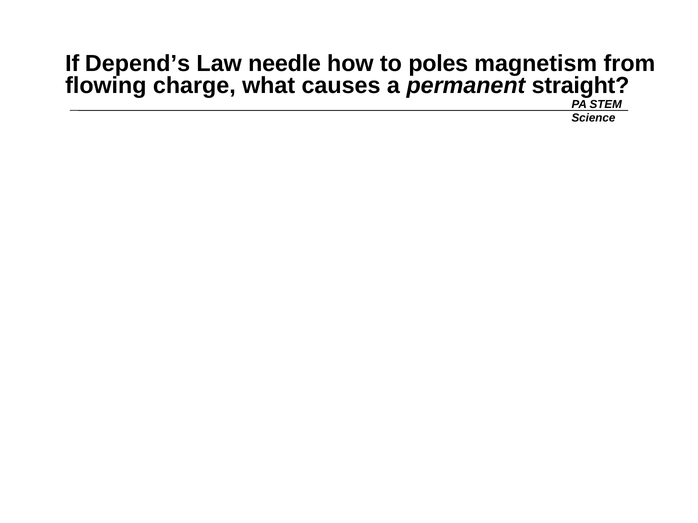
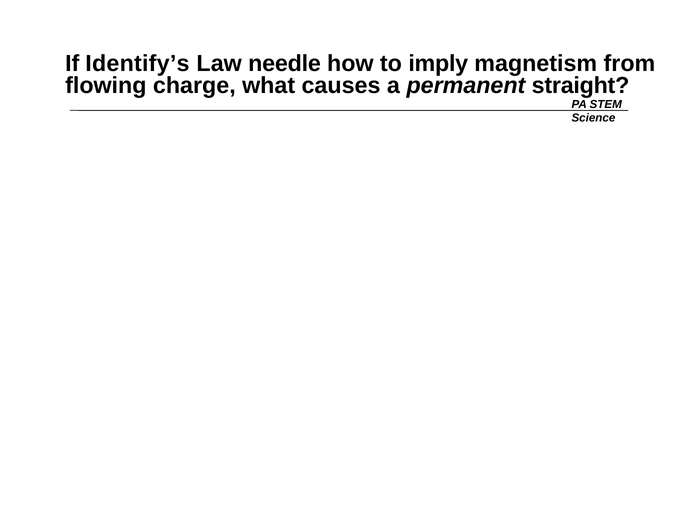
Depend’s: Depend’s -> Identify’s
poles: poles -> imply
